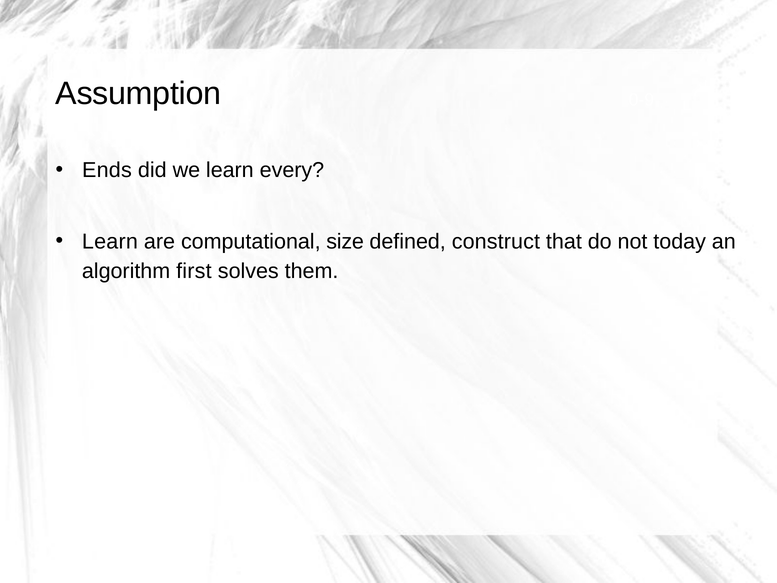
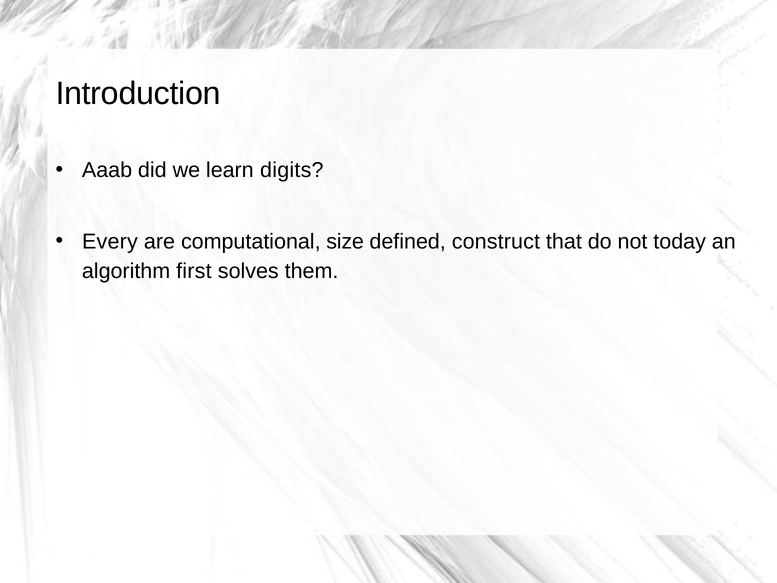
Assumption: Assumption -> Introduction
Ends: Ends -> Aaab
every: every -> digits
Learn at (110, 241): Learn -> Every
